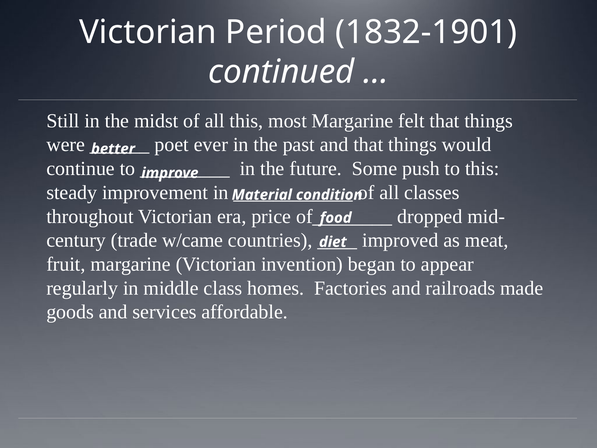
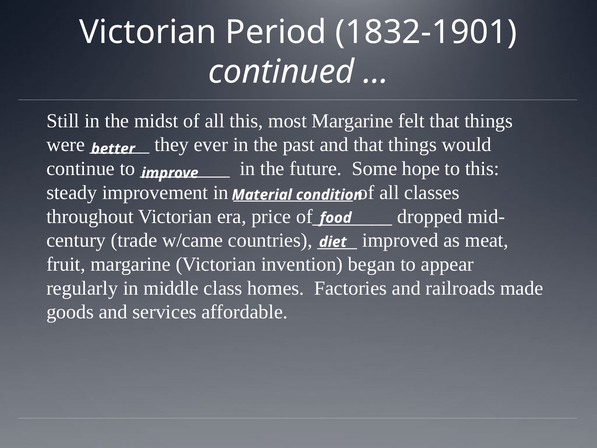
poet: poet -> they
push: push -> hope
